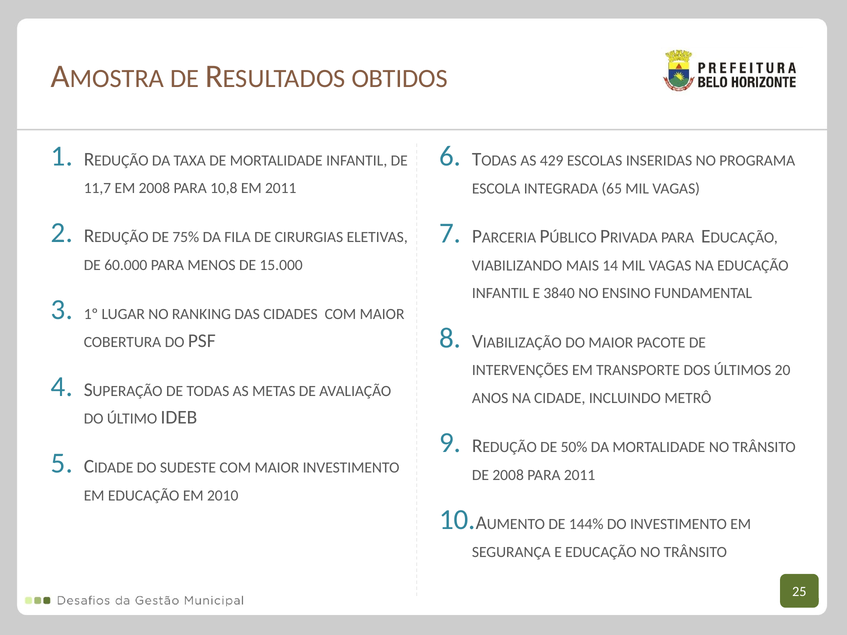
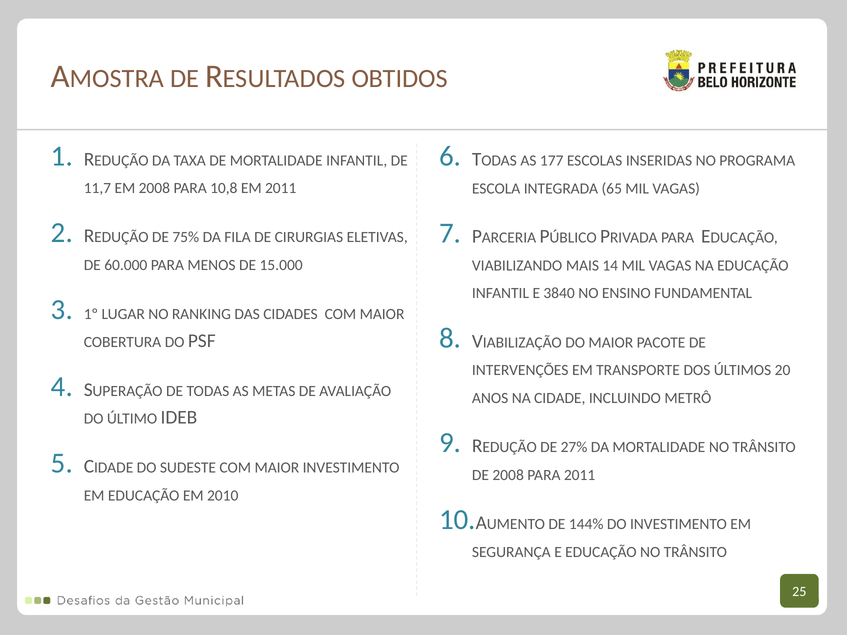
429: 429 -> 177
50%: 50% -> 27%
